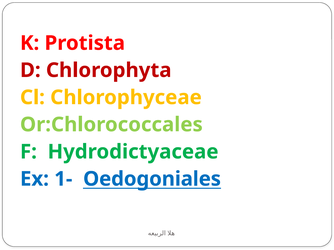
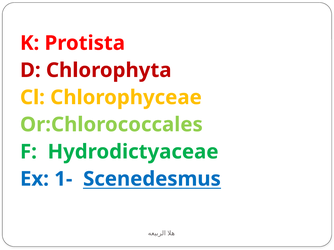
Oedogoniales: Oedogoniales -> Scenedesmus
